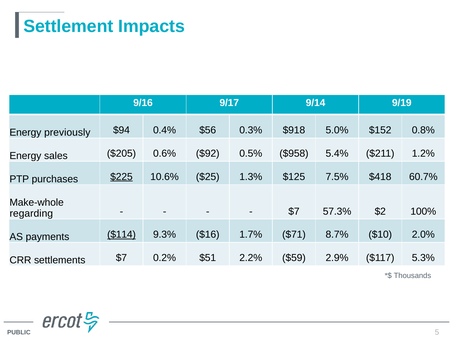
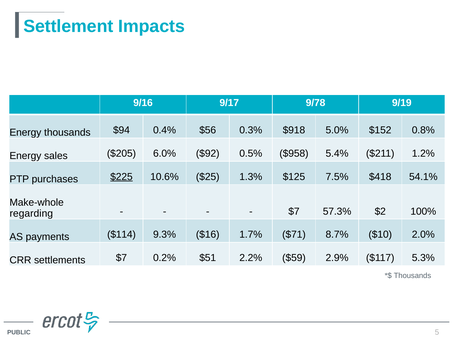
9/14: 9/14 -> 9/78
Energy previously: previously -> thousands
0.6%: 0.6% -> 6.0%
60.7%: 60.7% -> 54.1%
$114 underline: present -> none
